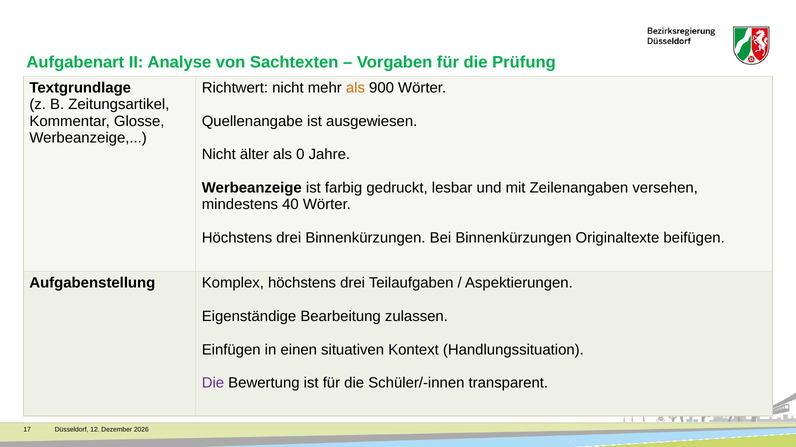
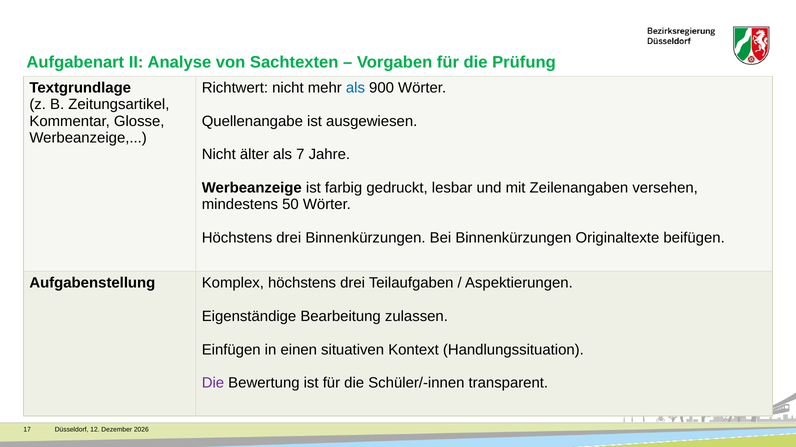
als at (355, 88) colour: orange -> blue
0: 0 -> 7
40: 40 -> 50
